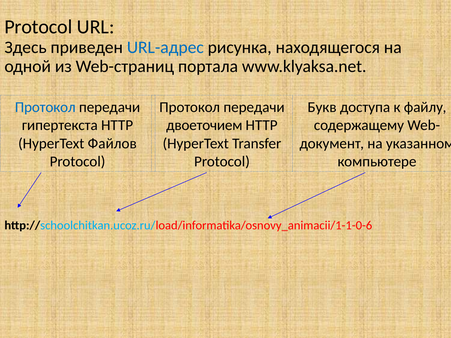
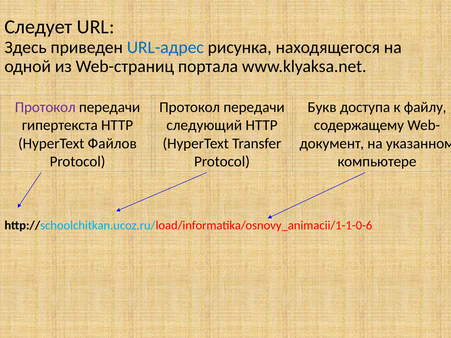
Protocol at (38, 27): Protocol -> Следует
Протокол at (45, 107) colour: blue -> purple
двоеточием: двоеточием -> следующий
